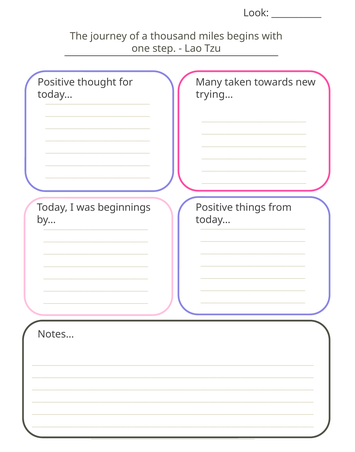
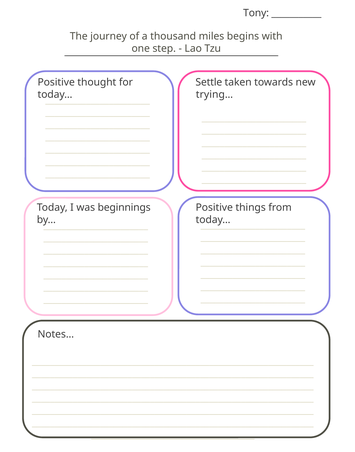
Look: Look -> Tony
Many: Many -> Settle
